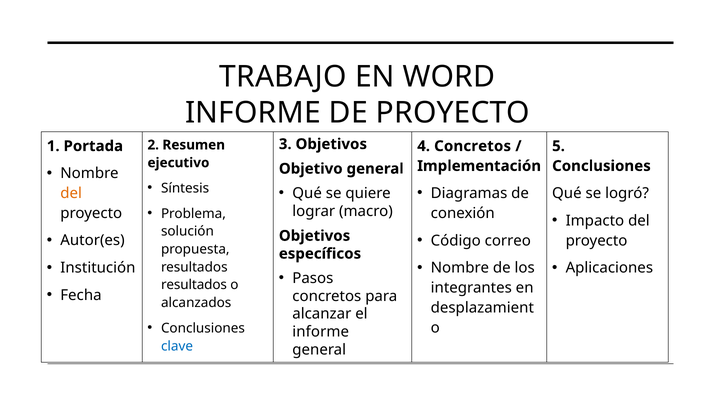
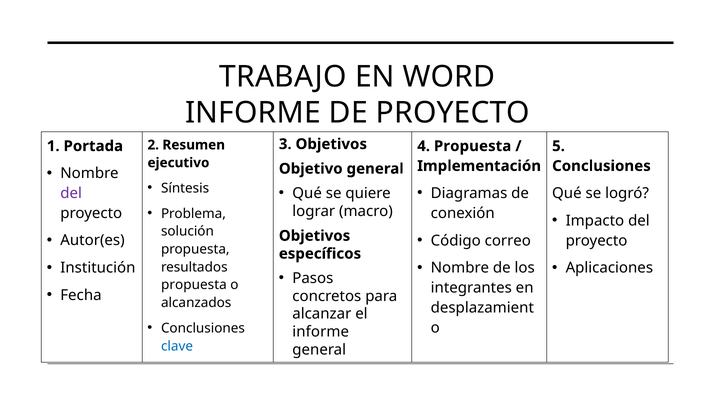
4 Concretos: Concretos -> Propuesta
del at (71, 193) colour: orange -> purple
resultados at (194, 285): resultados -> propuesta
